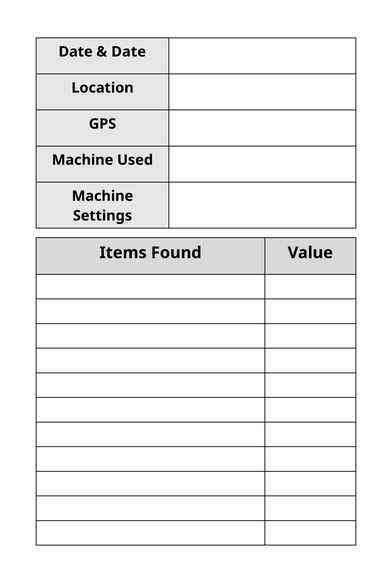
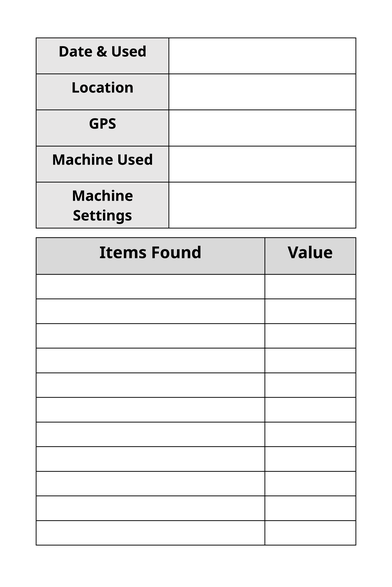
Date at (129, 52): Date -> Used
